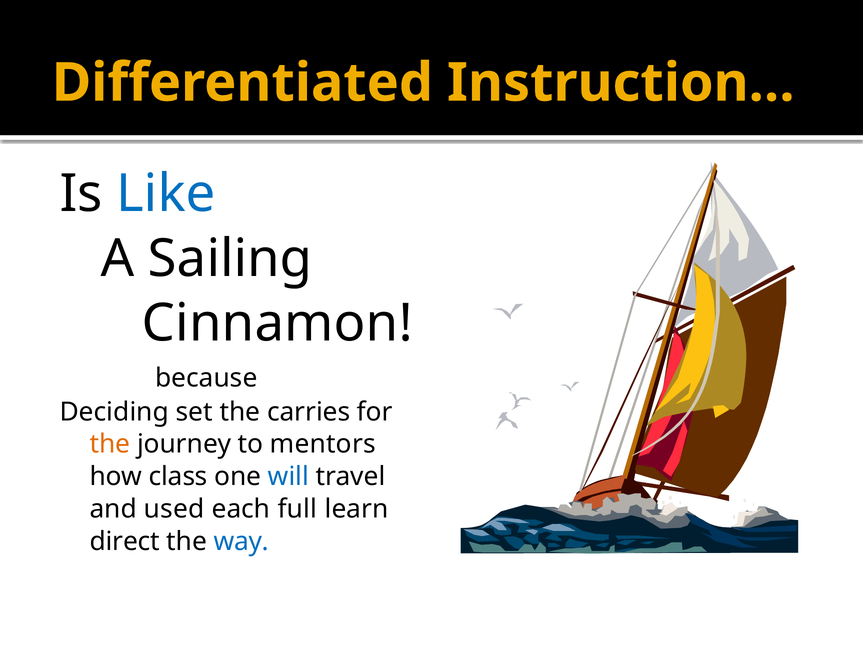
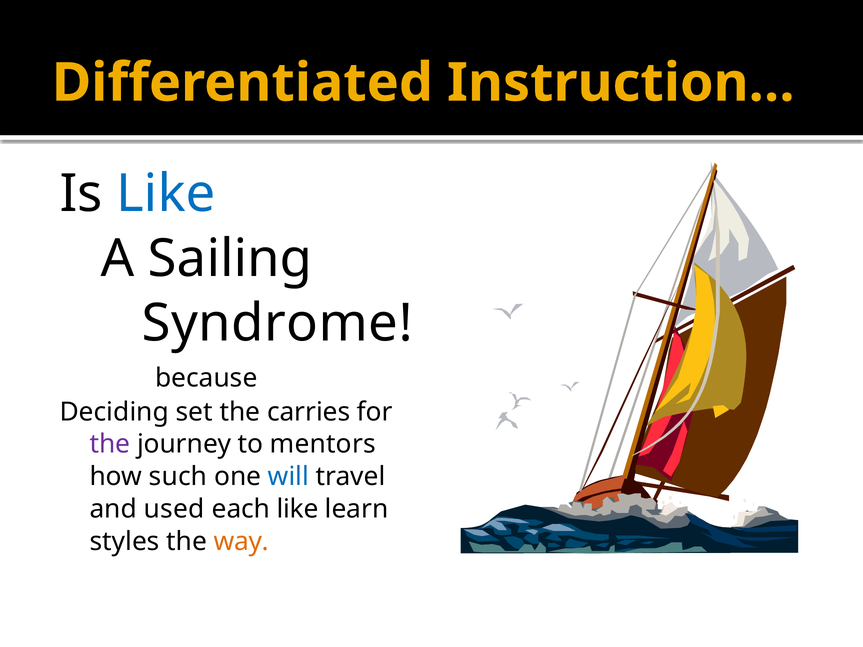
Cinnamon: Cinnamon -> Syndrome
the at (110, 444) colour: orange -> purple
class: class -> such
each full: full -> like
direct: direct -> styles
way colour: blue -> orange
